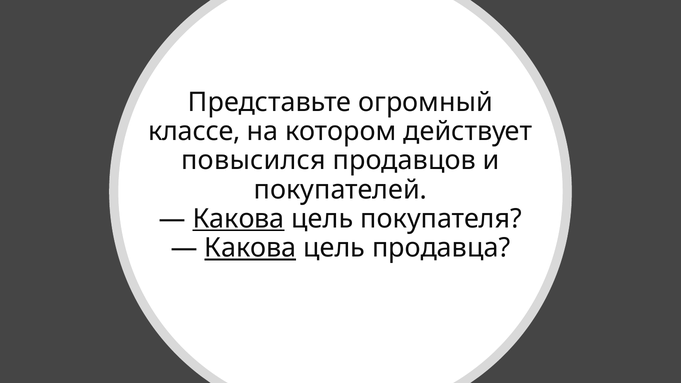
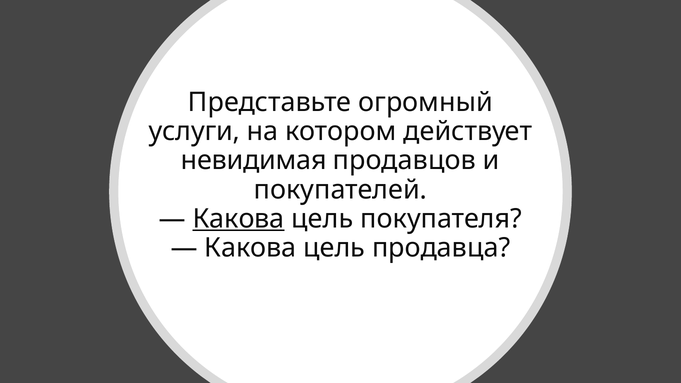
классе: классе -> услуги
повысился: повысился -> невидимая
Какова at (250, 248) underline: present -> none
